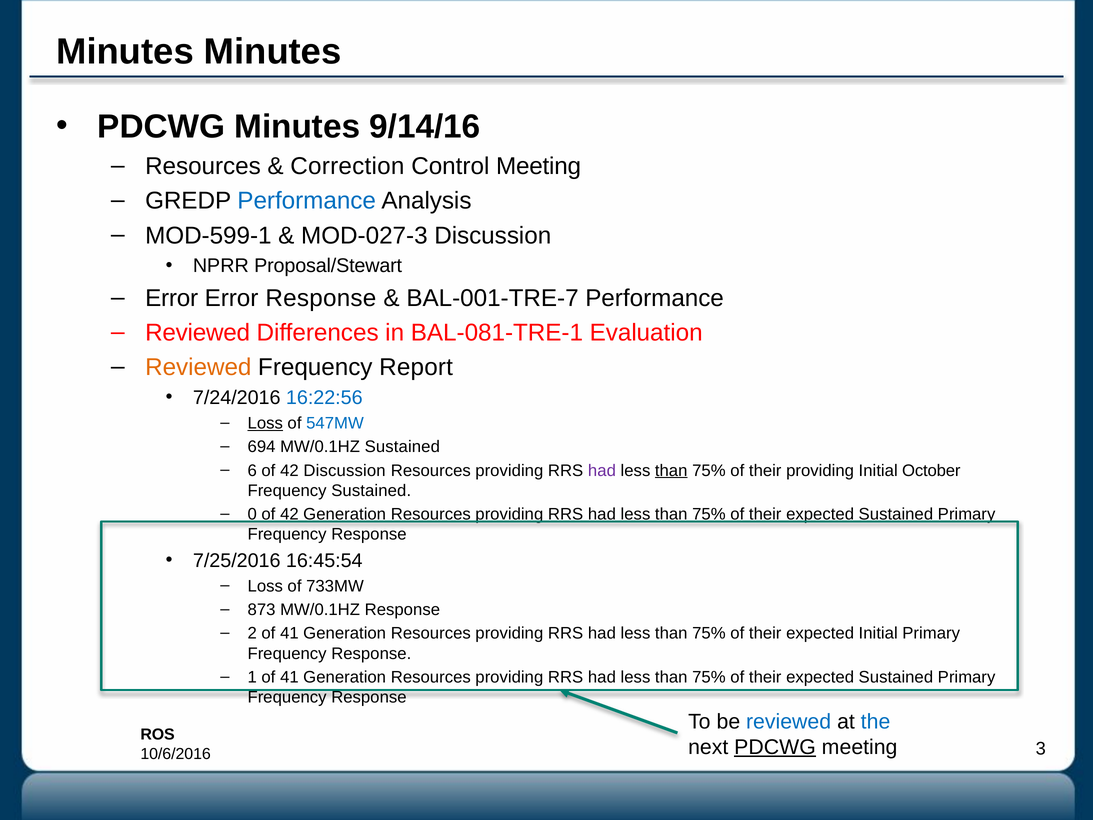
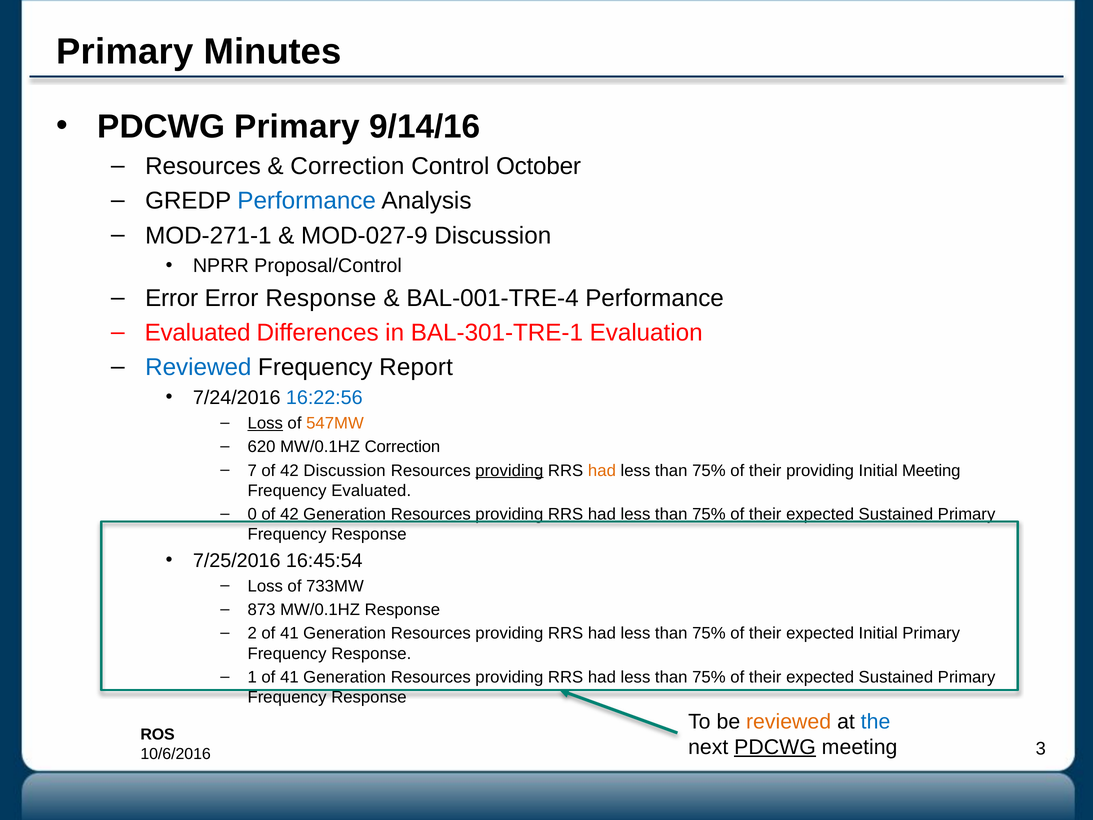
Minutes at (125, 52): Minutes -> Primary
PDCWG Minutes: Minutes -> Primary
Control Meeting: Meeting -> October
MOD-599-1: MOD-599-1 -> MOD-271-1
MOD-027-3: MOD-027-3 -> MOD-027-9
Proposal/Stewart: Proposal/Stewart -> Proposal/Control
BAL-001-TRE-7: BAL-001-TRE-7 -> BAL-001-TRE-4
Reviewed at (198, 333): Reviewed -> Evaluated
BAL-081-TRE-1: BAL-081-TRE-1 -> BAL-301-TRE-1
Reviewed at (198, 367) colour: orange -> blue
547MW colour: blue -> orange
694: 694 -> 620
MW/0.1HZ Sustained: Sustained -> Correction
6: 6 -> 7
providing at (509, 470) underline: none -> present
had at (602, 470) colour: purple -> orange
than at (671, 470) underline: present -> none
Initial October: October -> Meeting
Frequency Sustained: Sustained -> Evaluated
reviewed at (789, 721) colour: blue -> orange
